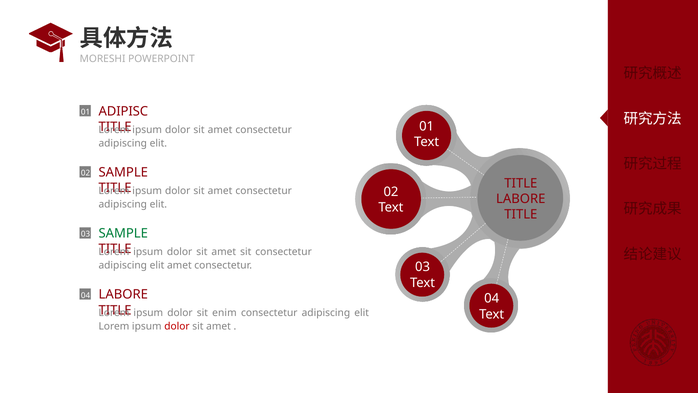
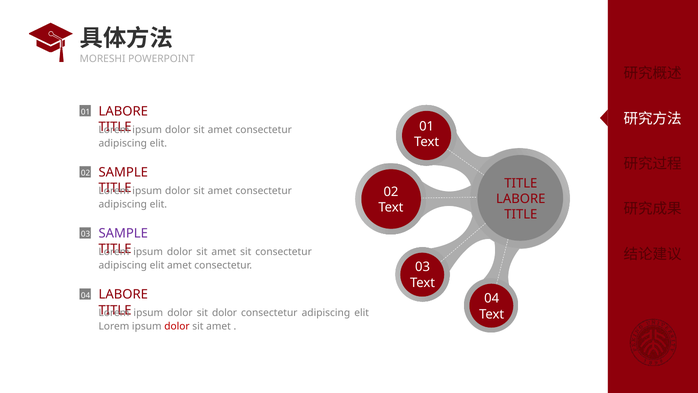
ADIPISC at (123, 111): ADIPISC -> LABORE
SAMPLE at (123, 233) colour: green -> purple
sit enim: enim -> dolor
